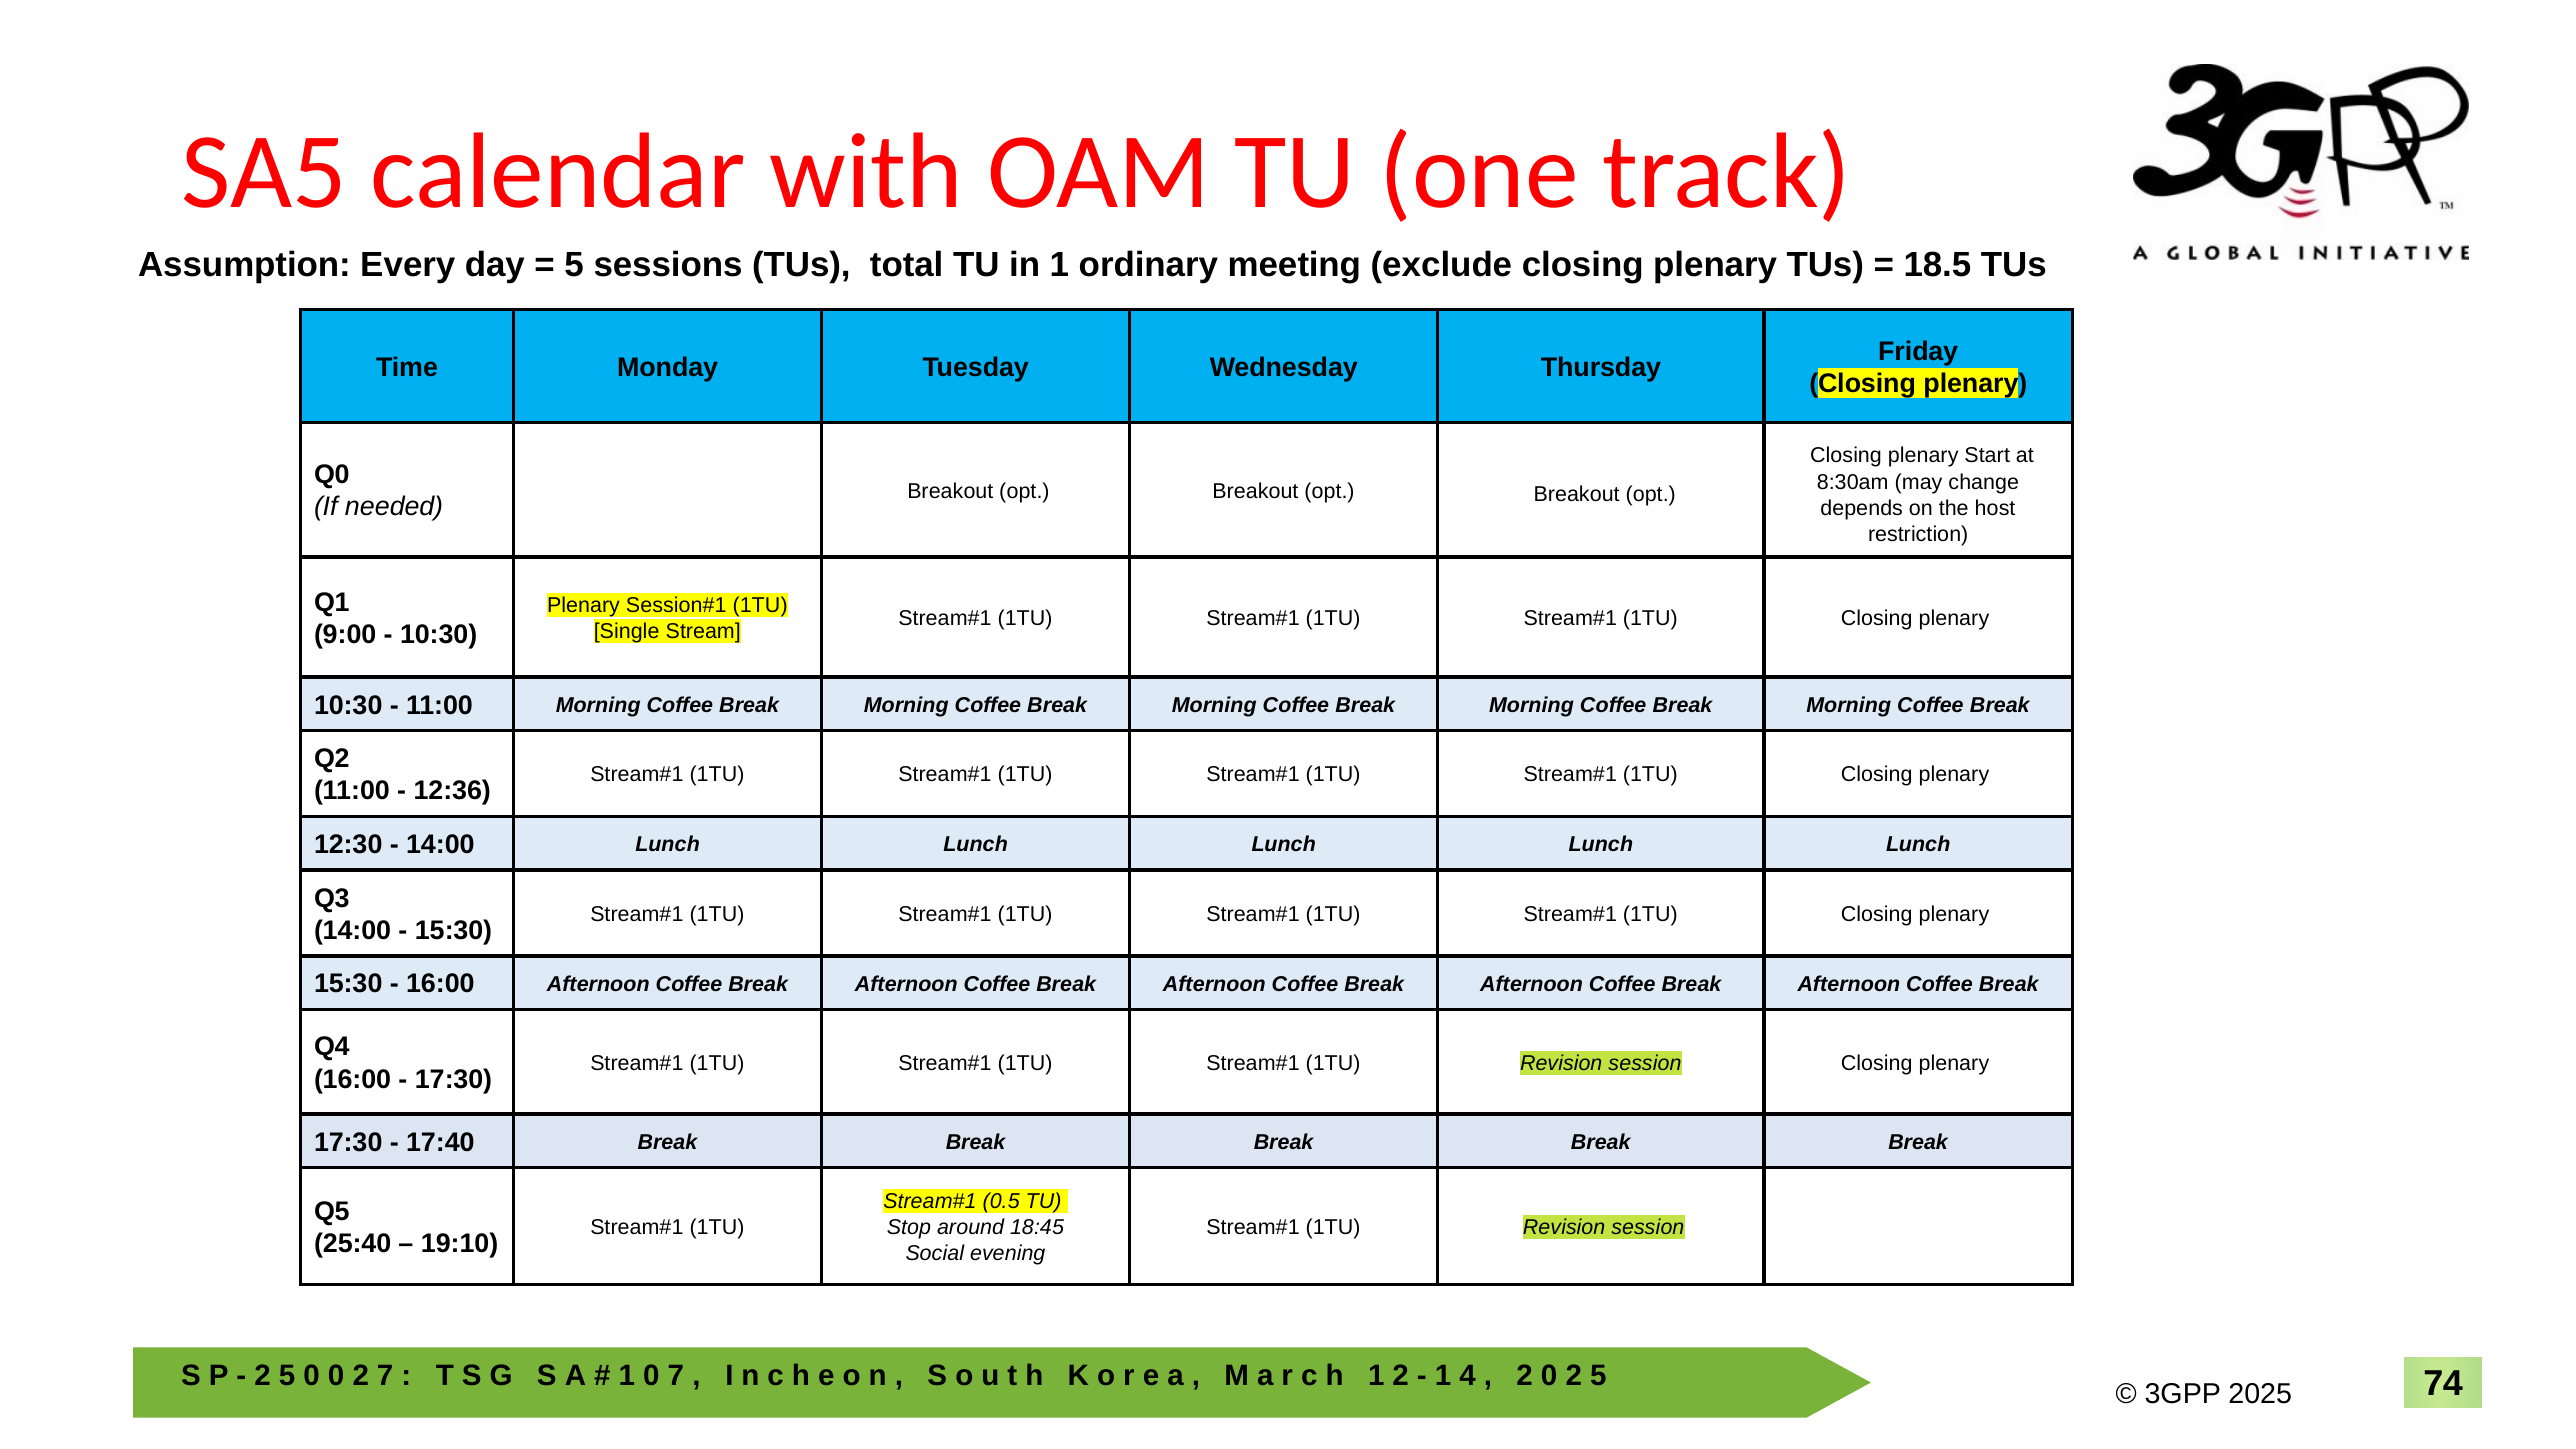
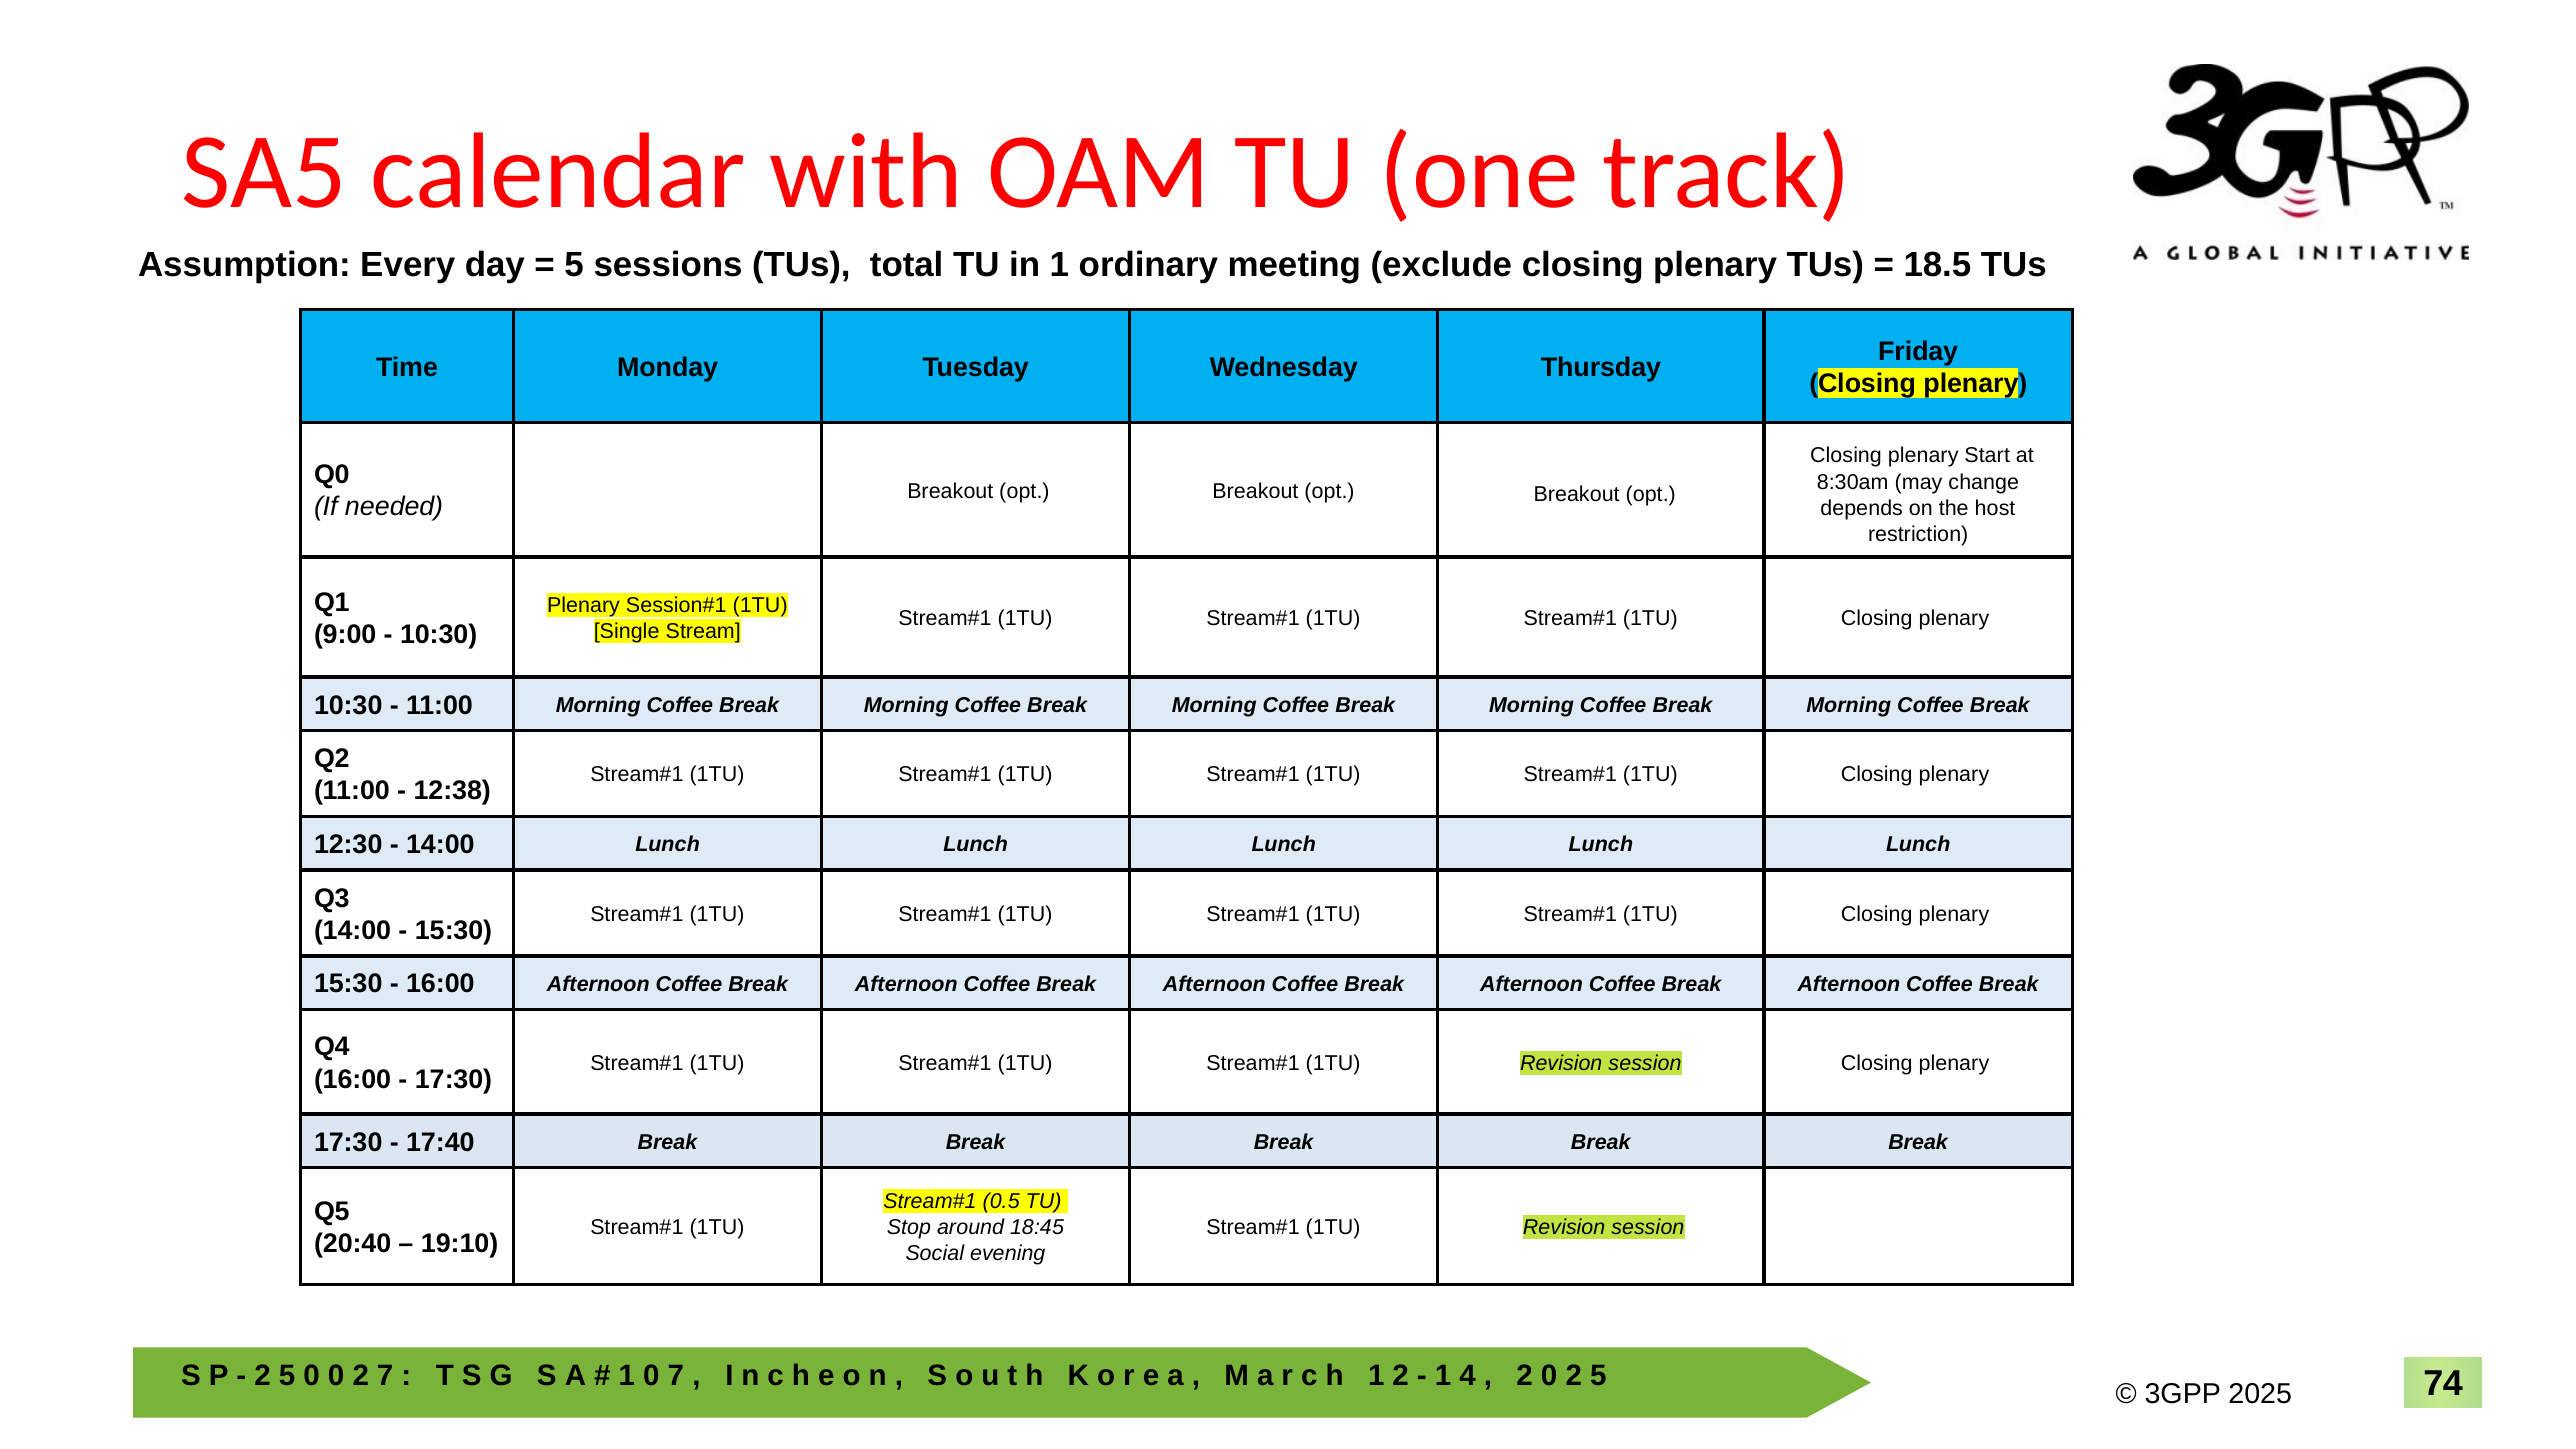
12:36: 12:36 -> 12:38
25:40: 25:40 -> 20:40
